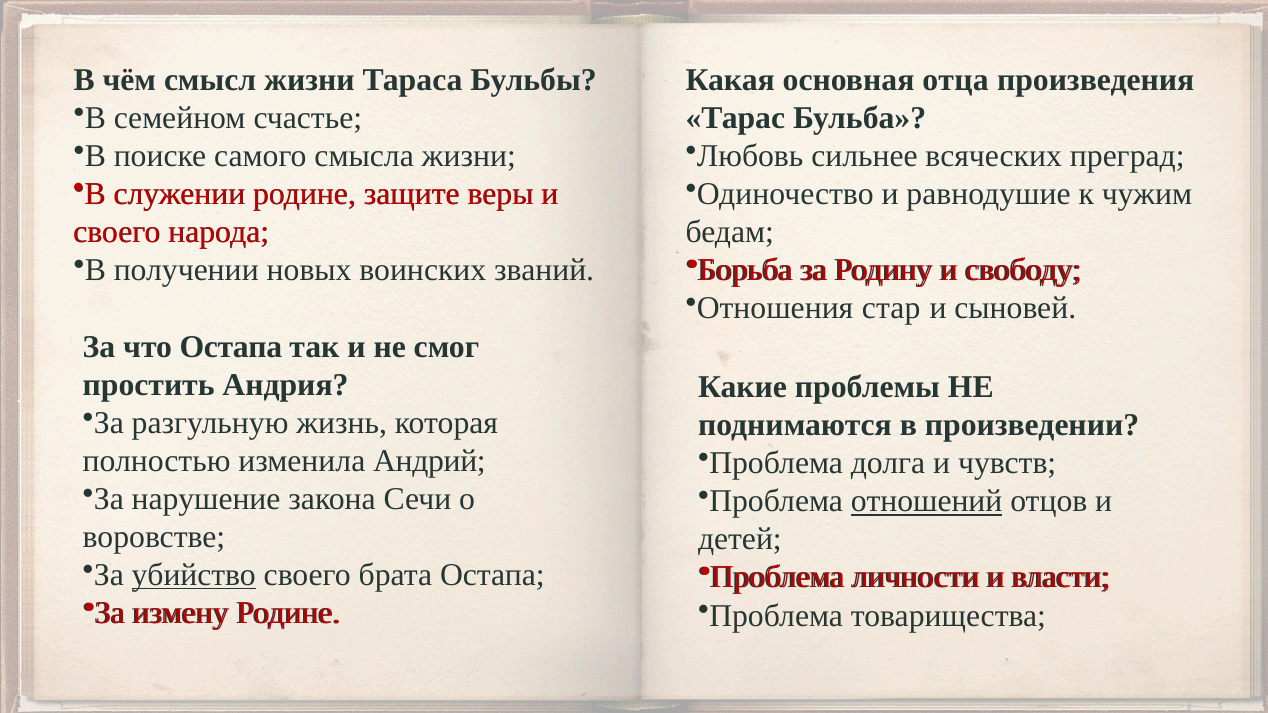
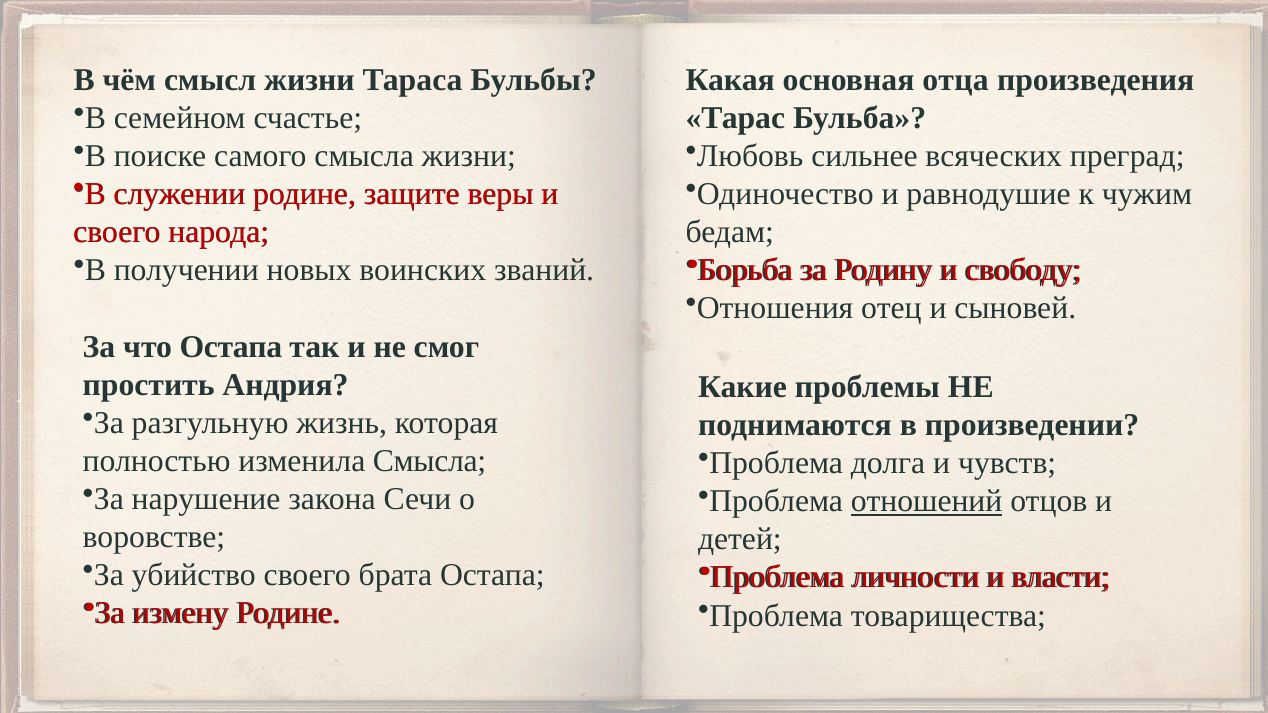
стар: стар -> отец
изменила Андрий: Андрий -> Смысла
убийство underline: present -> none
